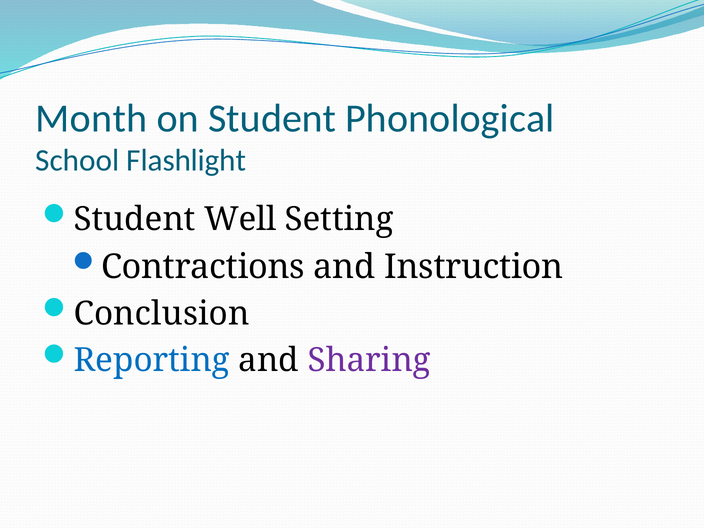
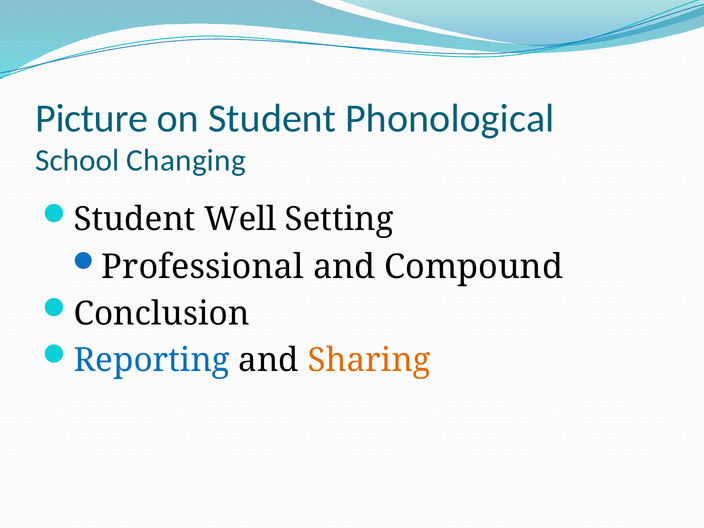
Month: Month -> Picture
Flashlight: Flashlight -> Changing
Contractions: Contractions -> Professional
Instruction: Instruction -> Compound
Sharing colour: purple -> orange
